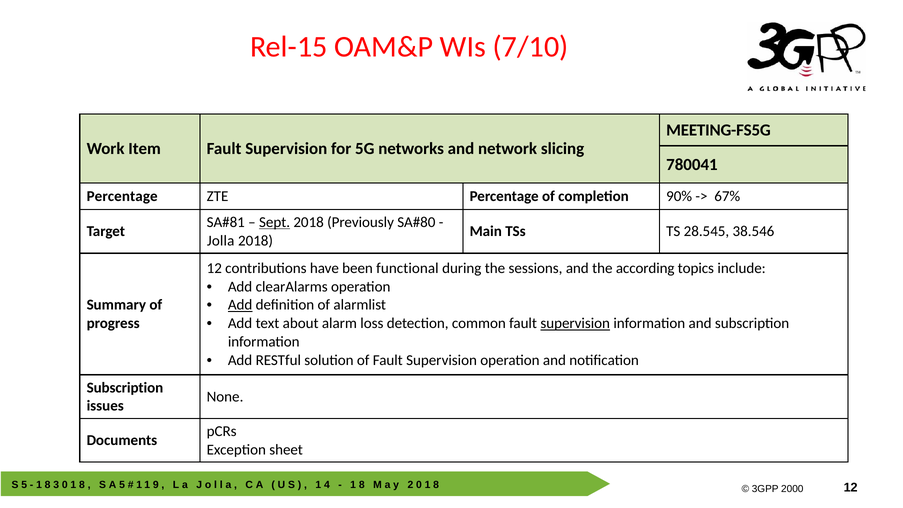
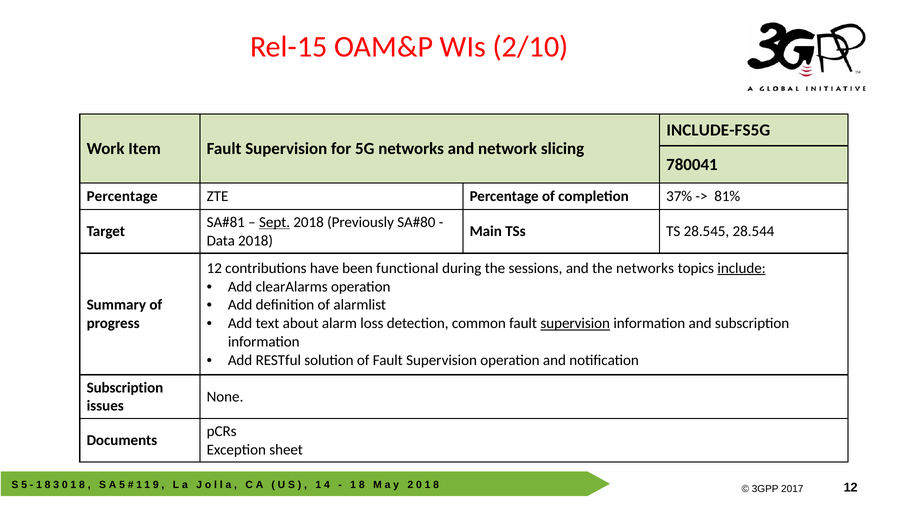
7/10: 7/10 -> 2/10
MEETING-FS5G: MEETING-FS5G -> INCLUDE-FS5G
90%: 90% -> 37%
67%: 67% -> 81%
38.546: 38.546 -> 28.544
Jolla: Jolla -> Data
the according: according -> networks
include underline: none -> present
Add at (240, 305) underline: present -> none
2000: 2000 -> 2017
